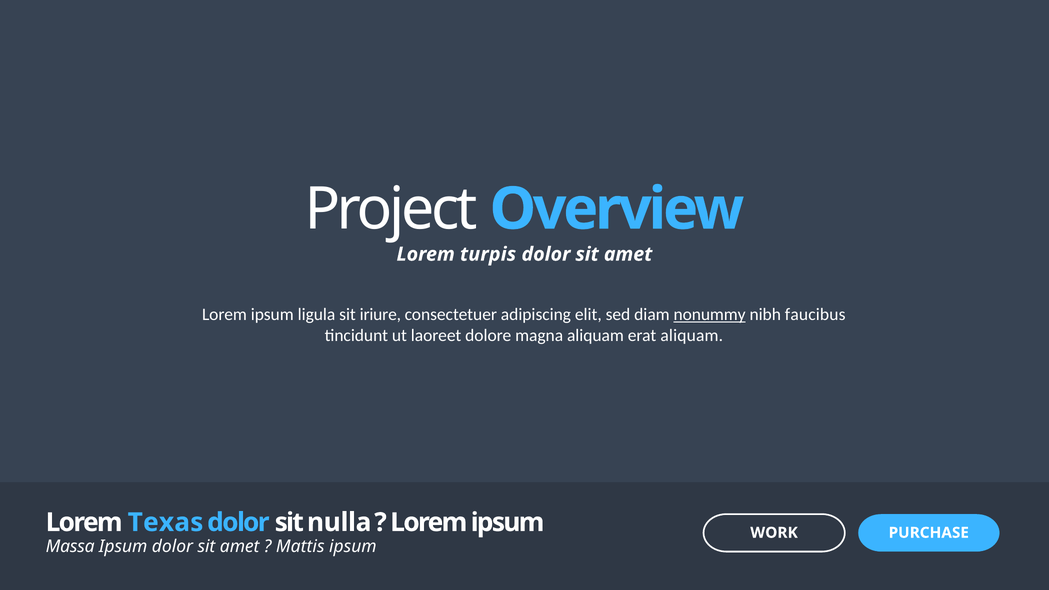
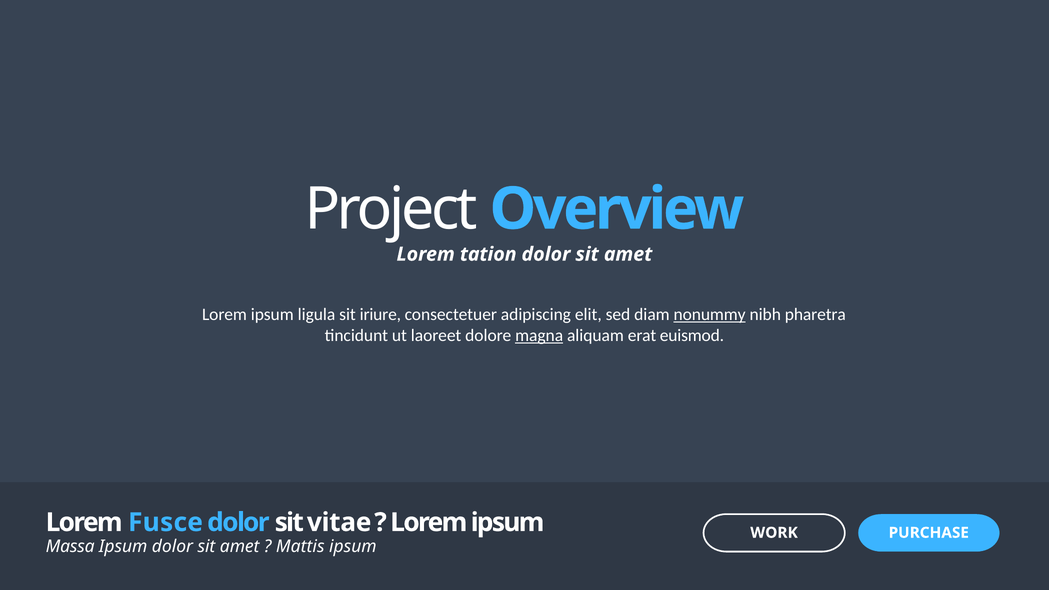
turpis: turpis -> tation
faucibus: faucibus -> pharetra
magna underline: none -> present
erat aliquam: aliquam -> euismod
Texas: Texas -> Fusce
nulla: nulla -> vitae
